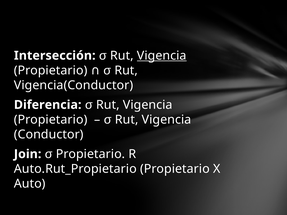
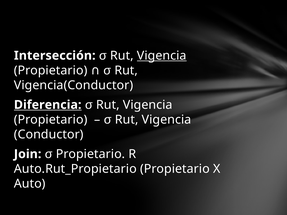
Diferencia underline: none -> present
